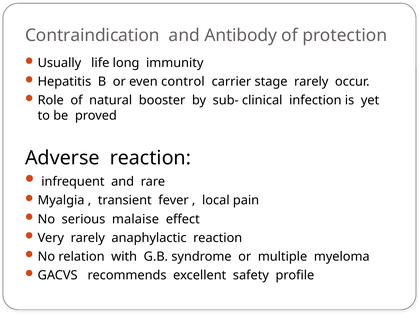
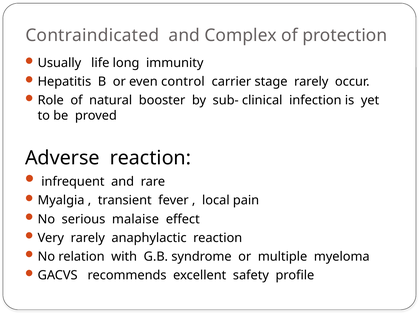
Contraindication: Contraindication -> Contraindicated
Antibody: Antibody -> Complex
